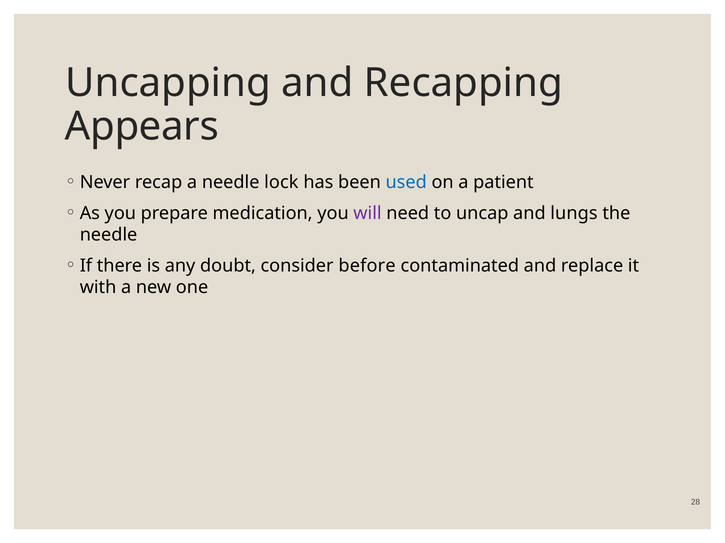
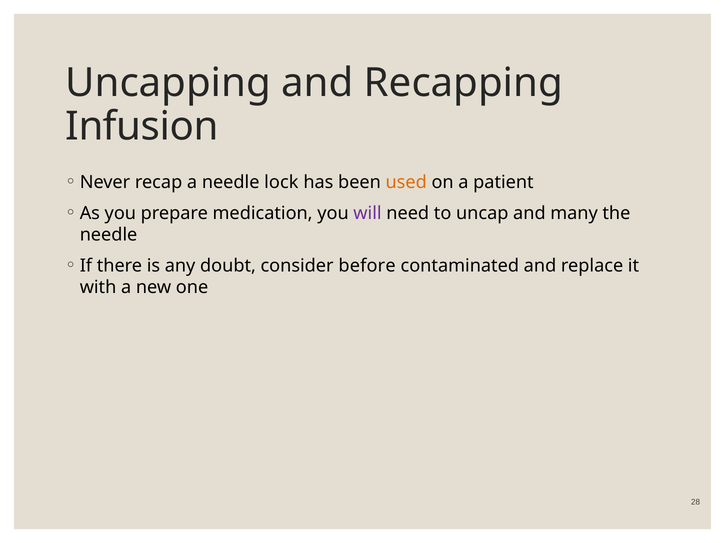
Appears: Appears -> Infusion
used colour: blue -> orange
lungs: lungs -> many
